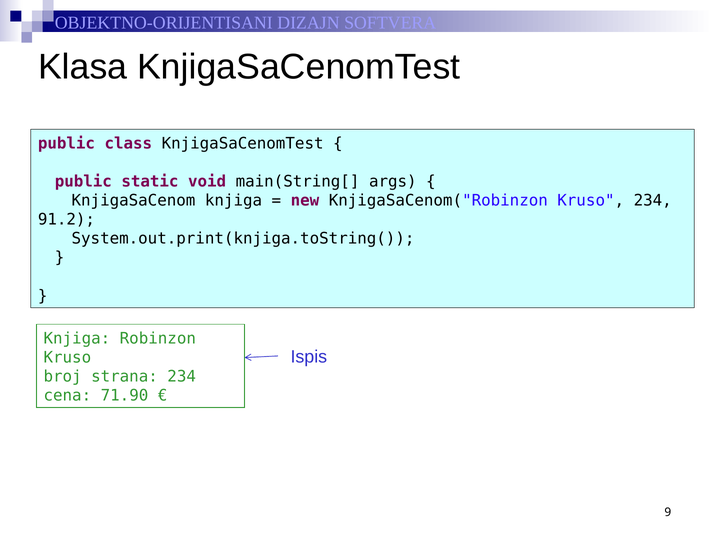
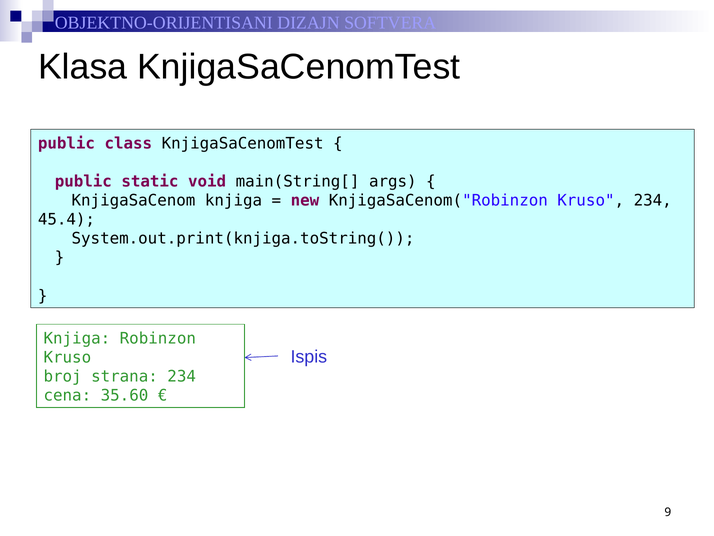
91.2: 91.2 -> 45.4
71.90: 71.90 -> 35.60
